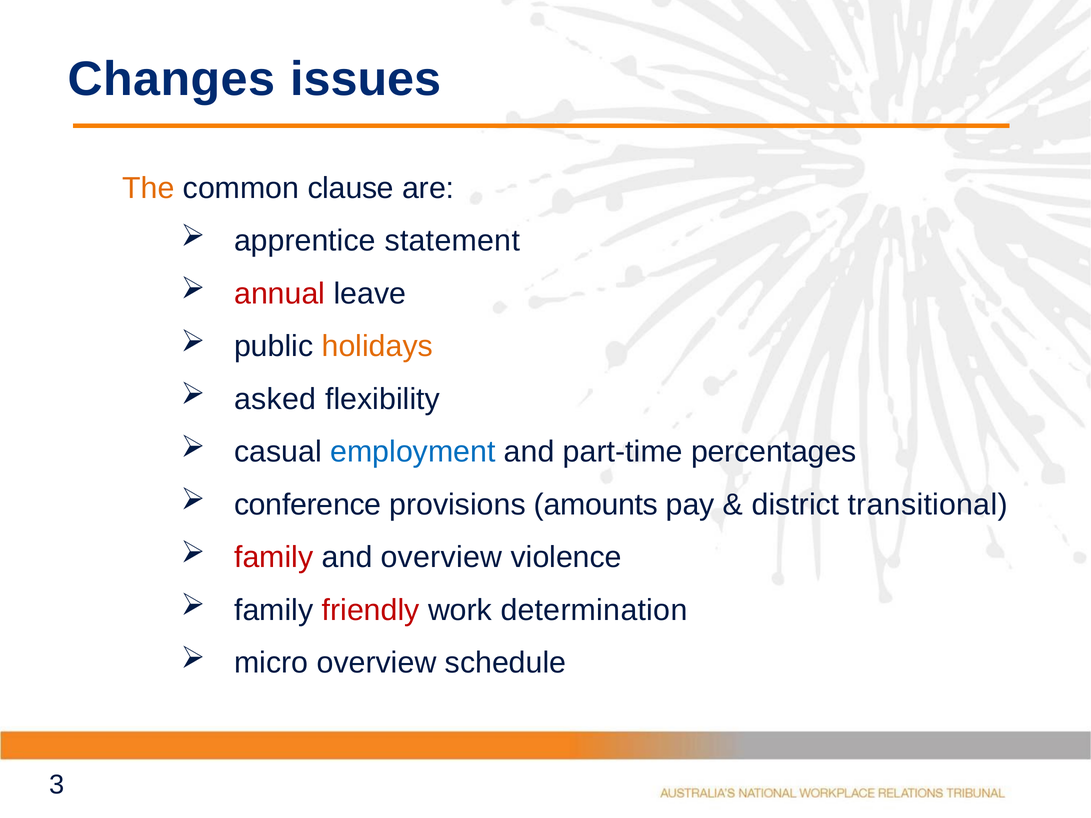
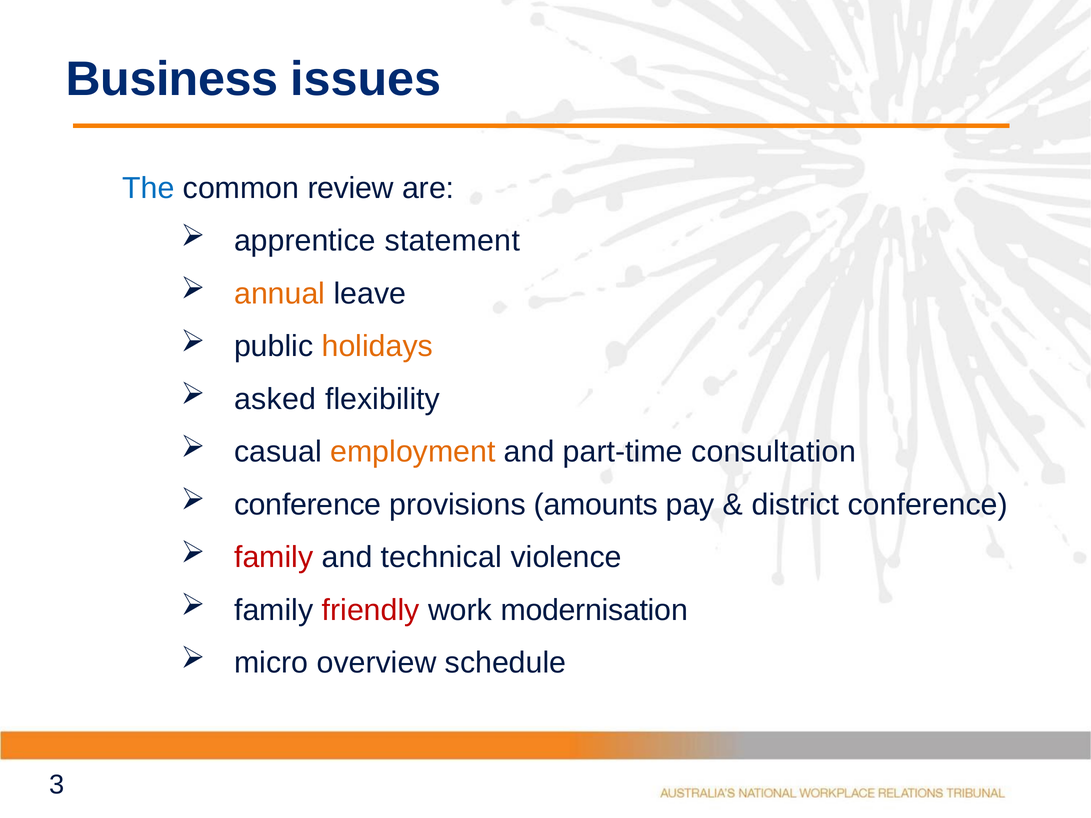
Changes: Changes -> Business
The colour: orange -> blue
clause: clause -> review
annual colour: red -> orange
employment colour: blue -> orange
percentages: percentages -> consultation
district transitional: transitional -> conference
and overview: overview -> technical
determination: determination -> modernisation
